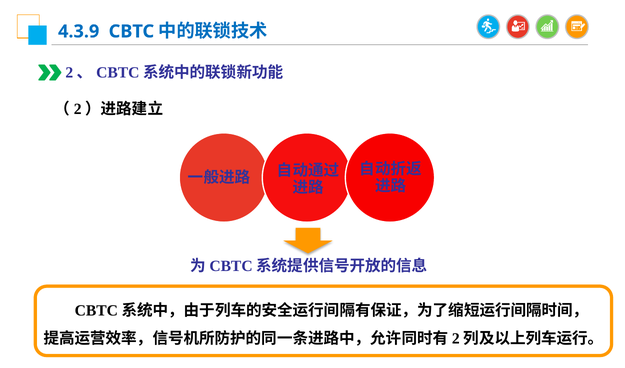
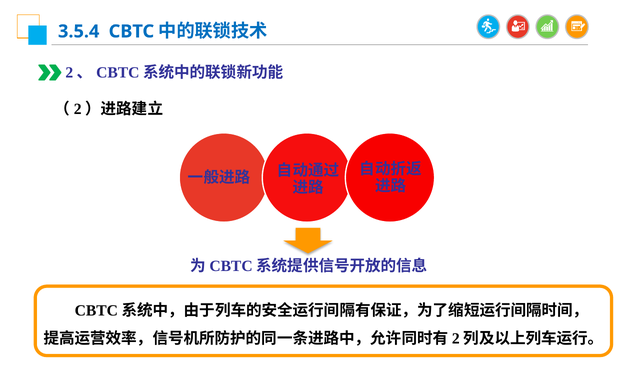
4.3.9: 4.3.9 -> 3.5.4
